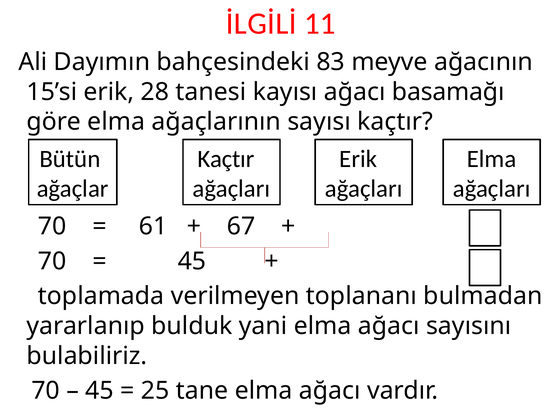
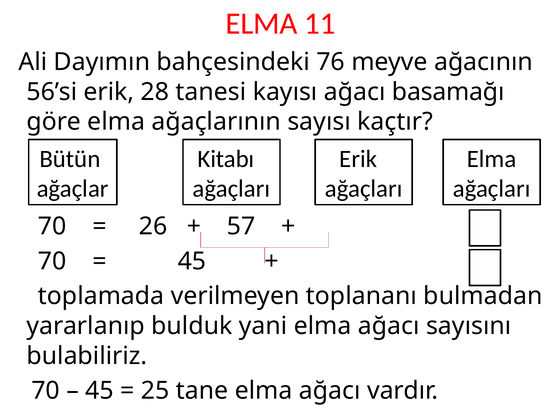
İLGİLİ at (261, 24): İLGİLİ -> ELMA
83: 83 -> 76
15’si: 15’si -> 56’si
Kaçtır at (226, 159): Kaçtır -> Kitabı
61: 61 -> 26
67: 67 -> 57
